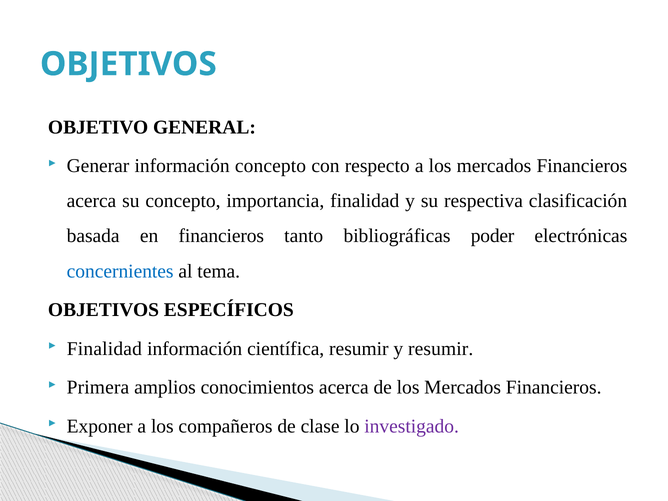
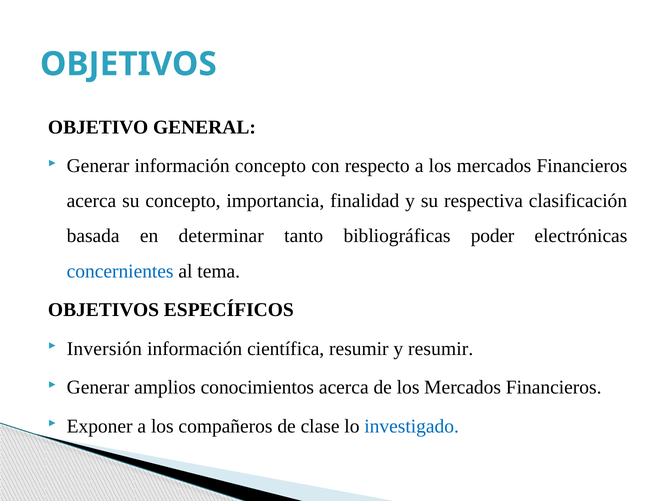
en financieros: financieros -> determinar
Finalidad at (104, 349): Finalidad -> Inversión
Primera at (98, 387): Primera -> Generar
investigado colour: purple -> blue
